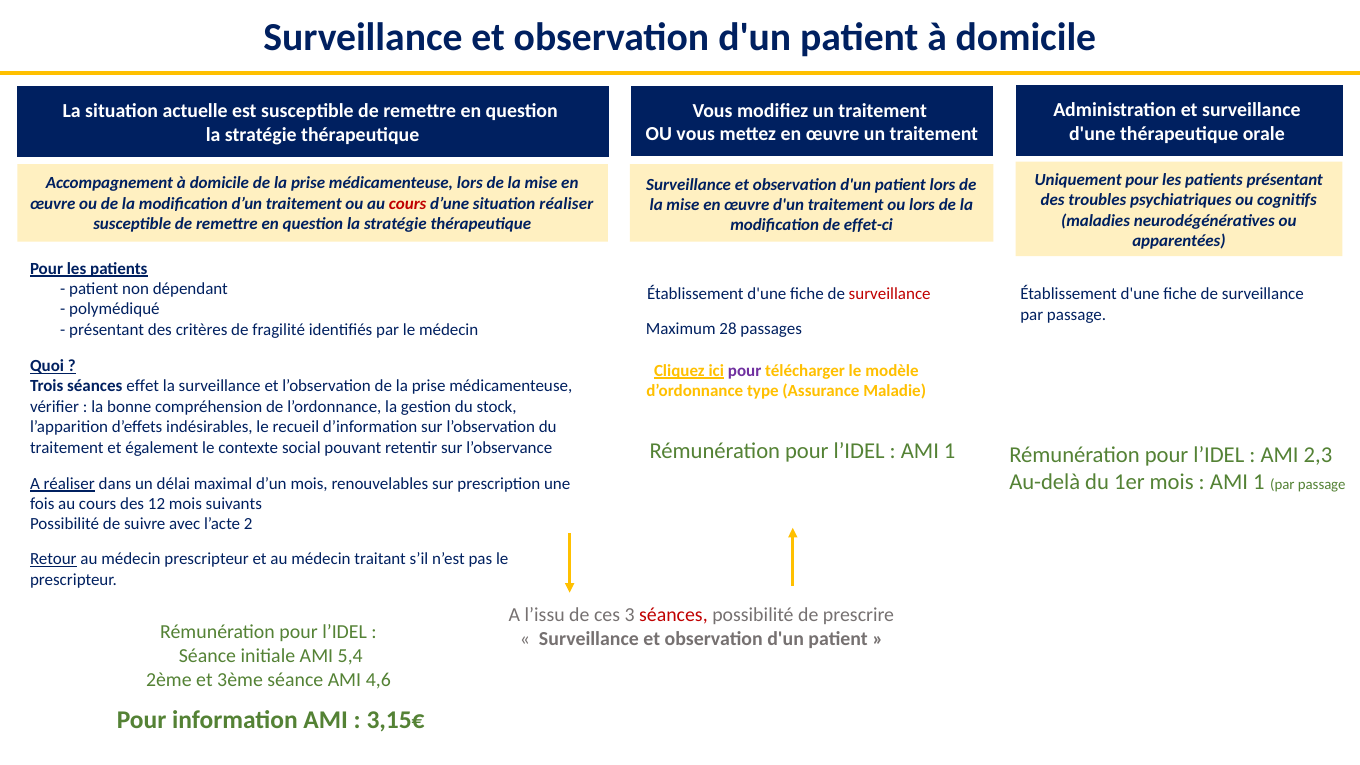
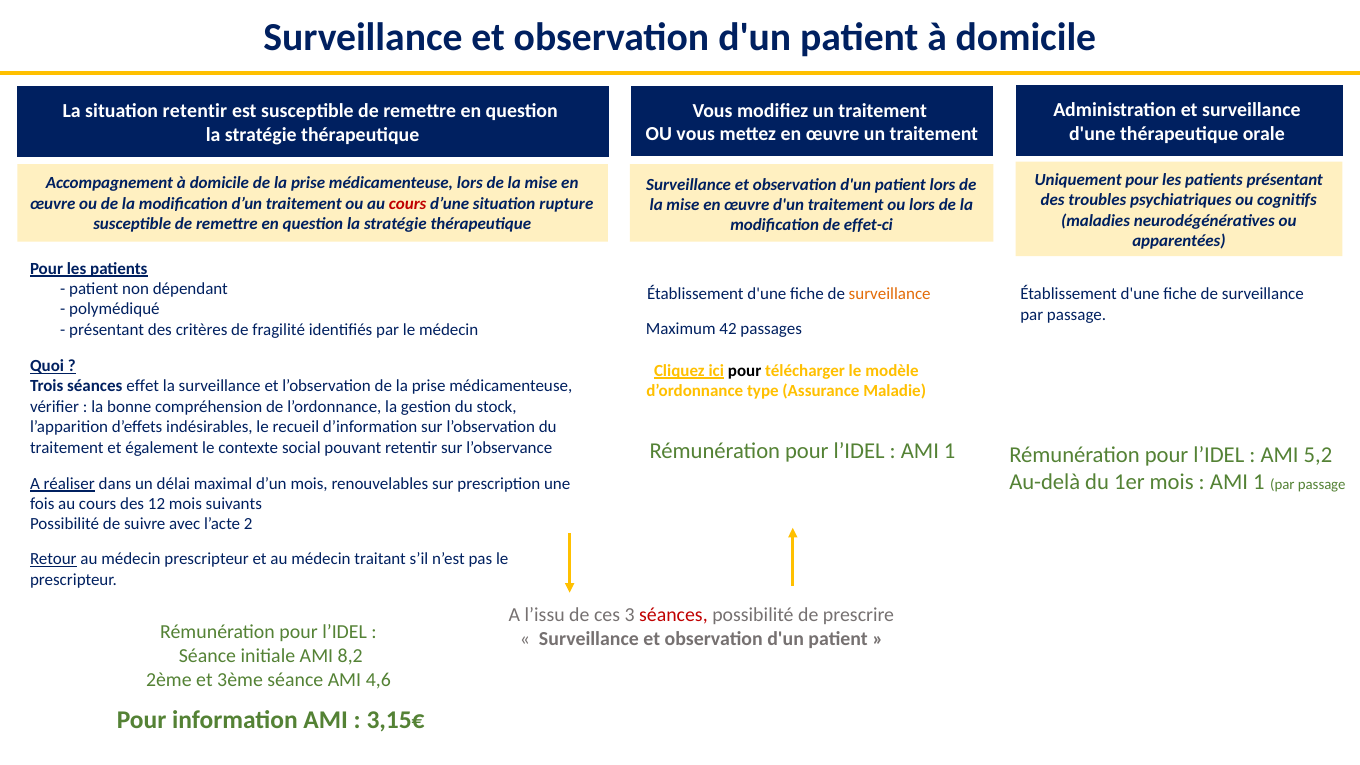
situation actuelle: actuelle -> retentir
situation réaliser: réaliser -> rupture
surveillance at (890, 294) colour: red -> orange
28: 28 -> 42
pour at (745, 371) colour: purple -> black
2,3: 2,3 -> 5,2
5,4: 5,4 -> 8,2
